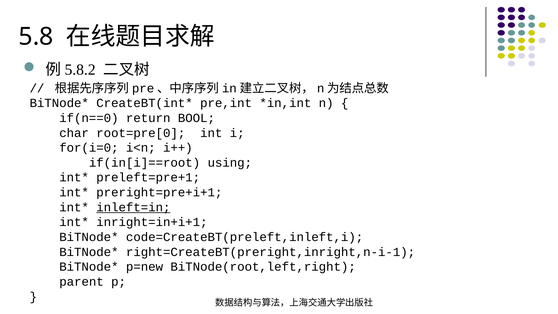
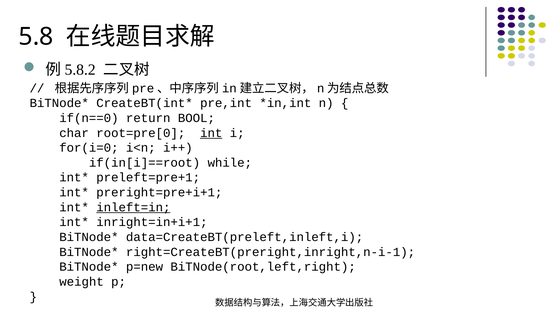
int underline: none -> present
using: using -> while
code=CreateBT(preleft,inleft,i: code=CreateBT(preleft,inleft,i -> data=CreateBT(preleft,inleft,i
parent: parent -> weight
